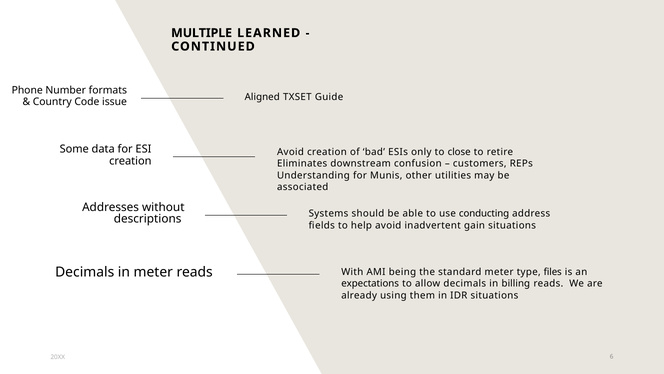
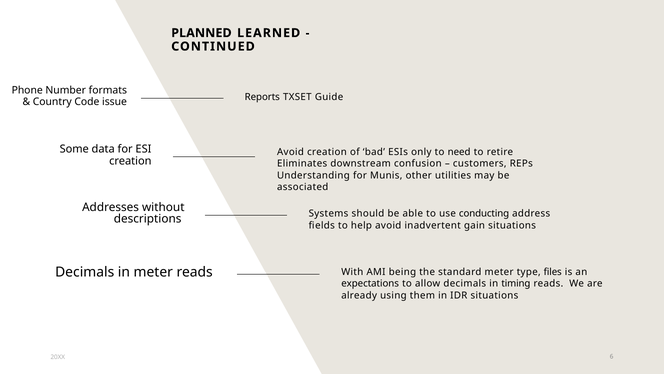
MULTIPLE: MULTIPLE -> PLANNED
Aligned: Aligned -> Reports
close: close -> need
billing: billing -> timing
